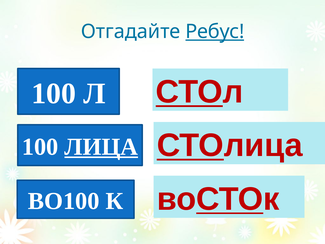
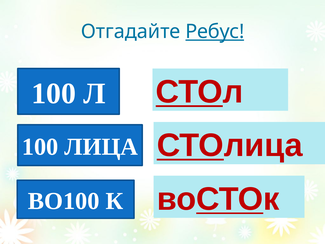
ЛИЦА underline: present -> none
